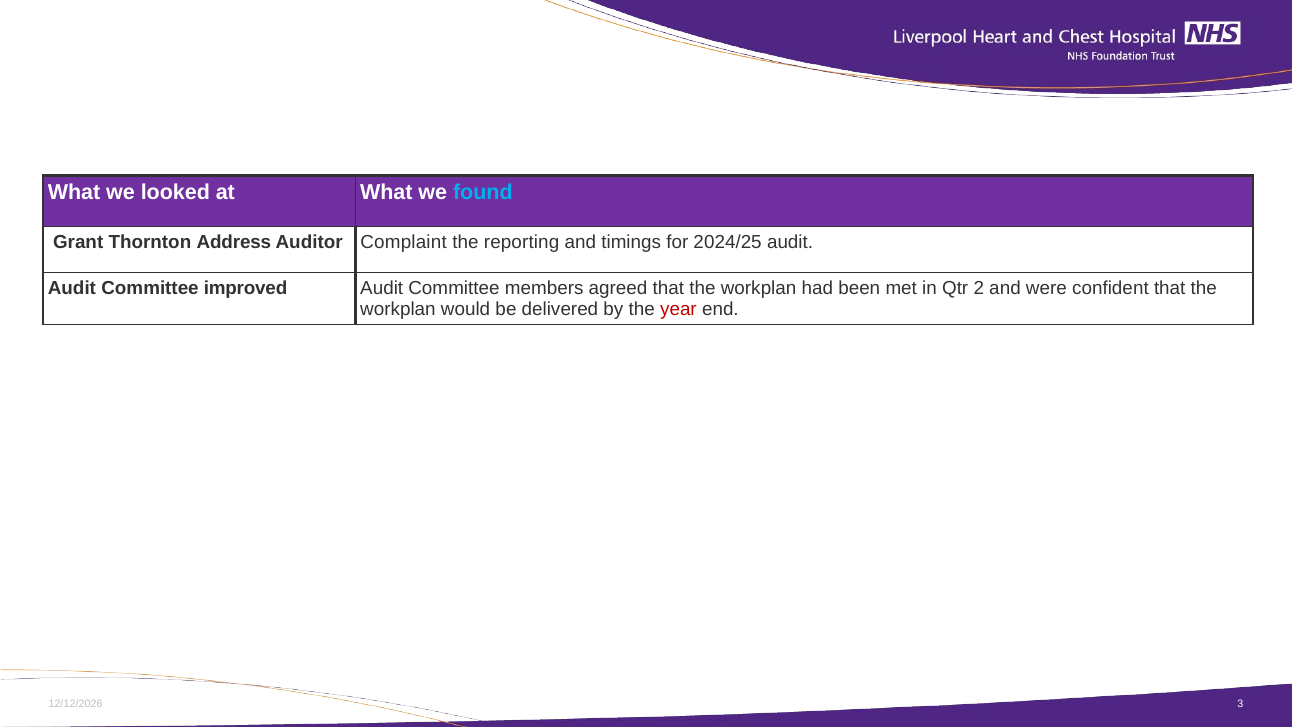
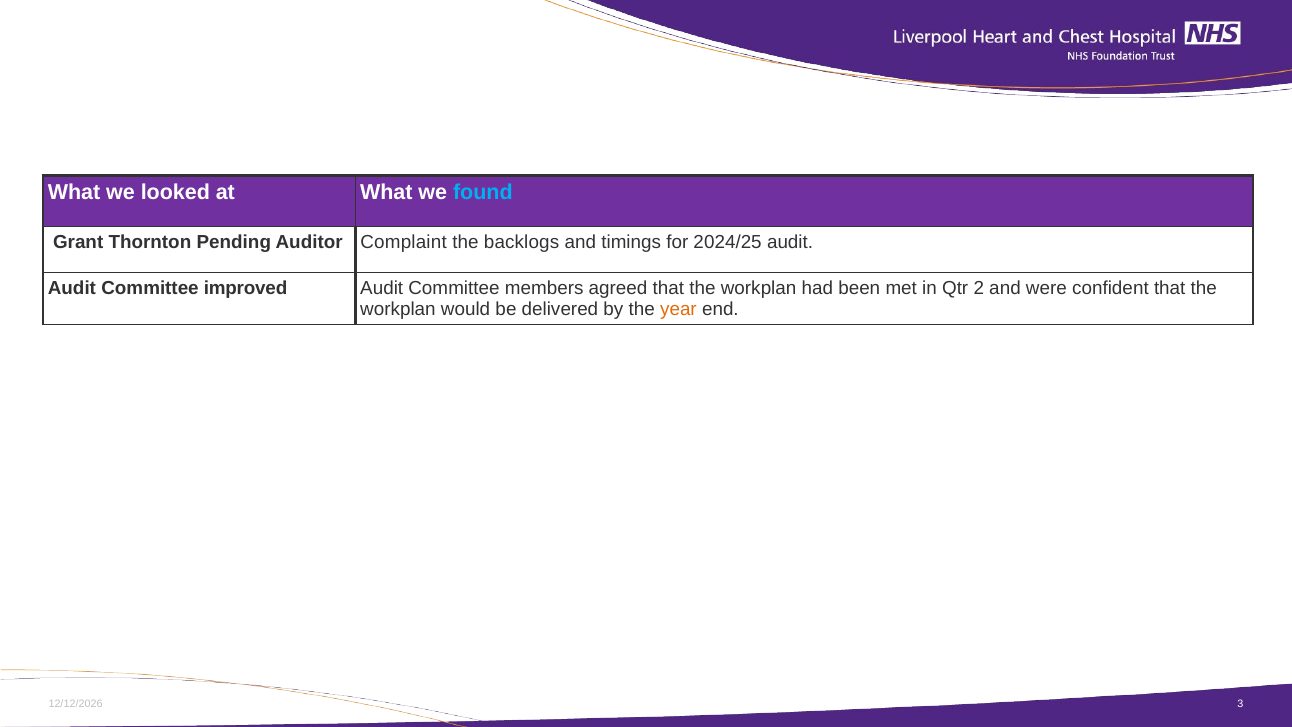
Address: Address -> Pending
reporting: reporting -> backlogs
year colour: red -> orange
